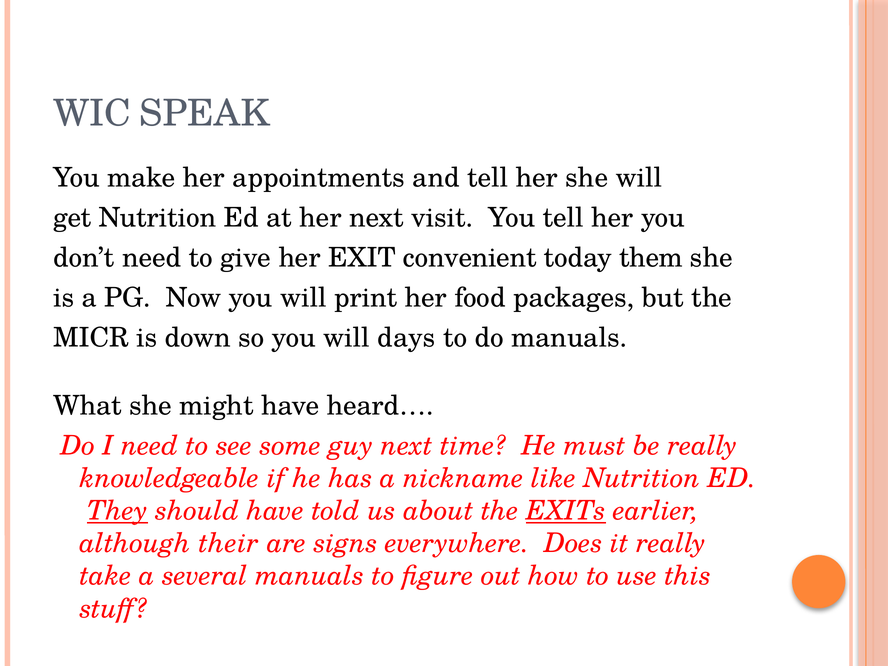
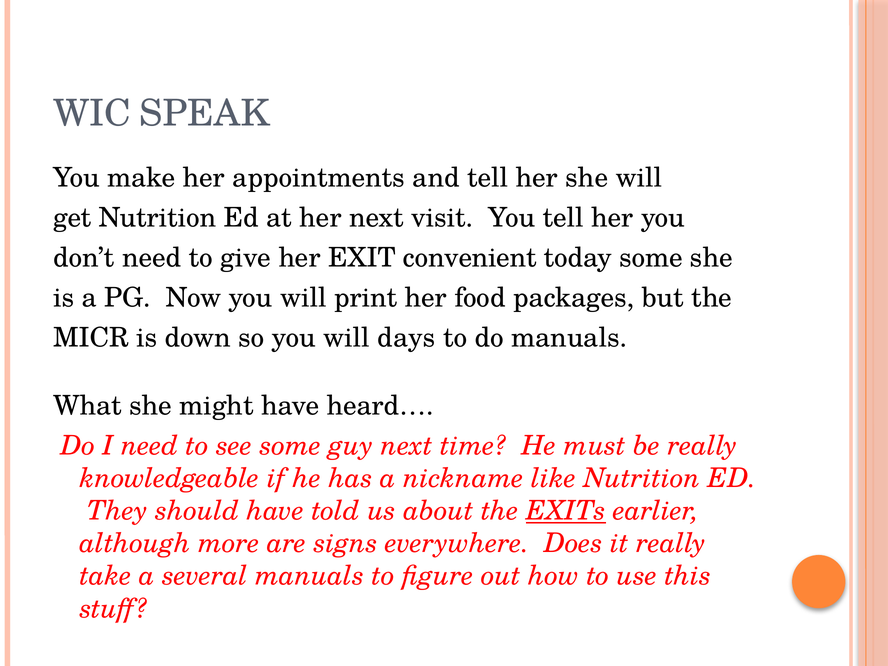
today them: them -> some
They underline: present -> none
their: their -> more
